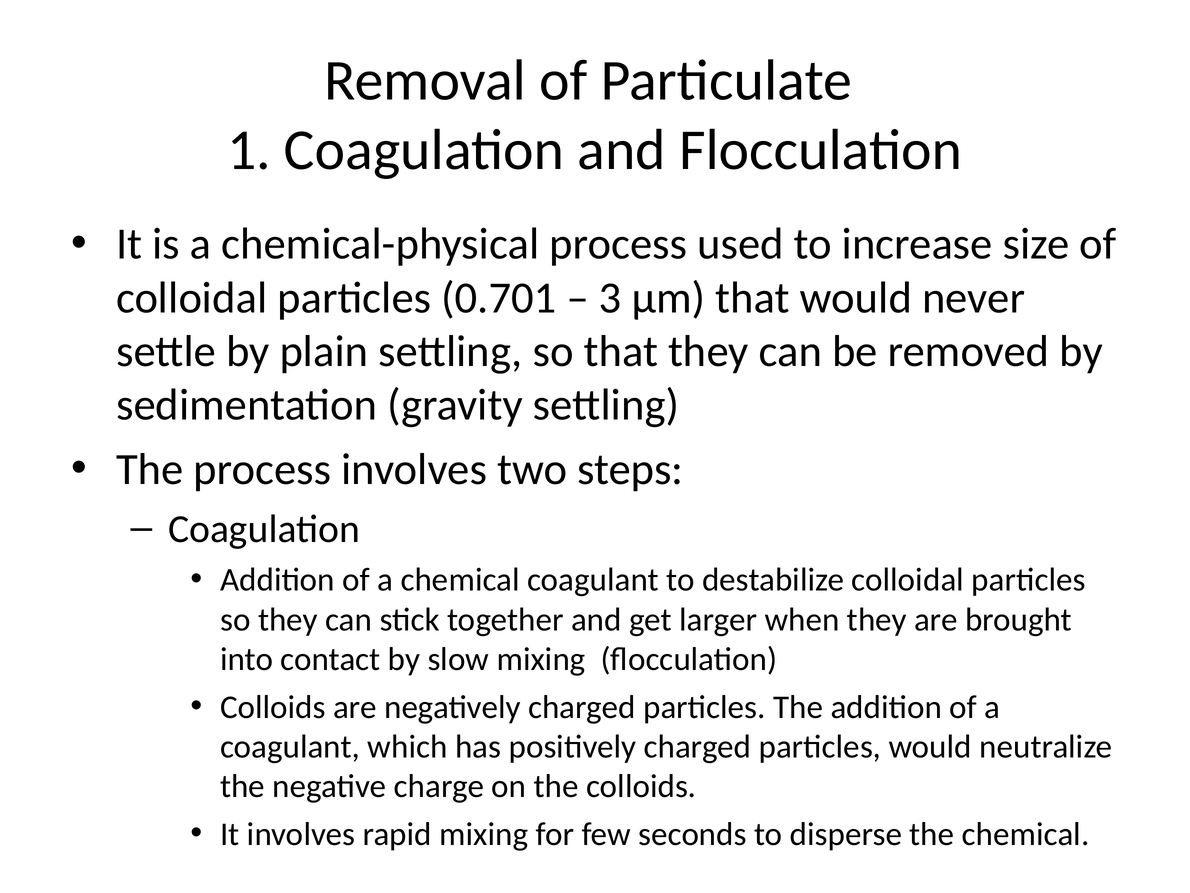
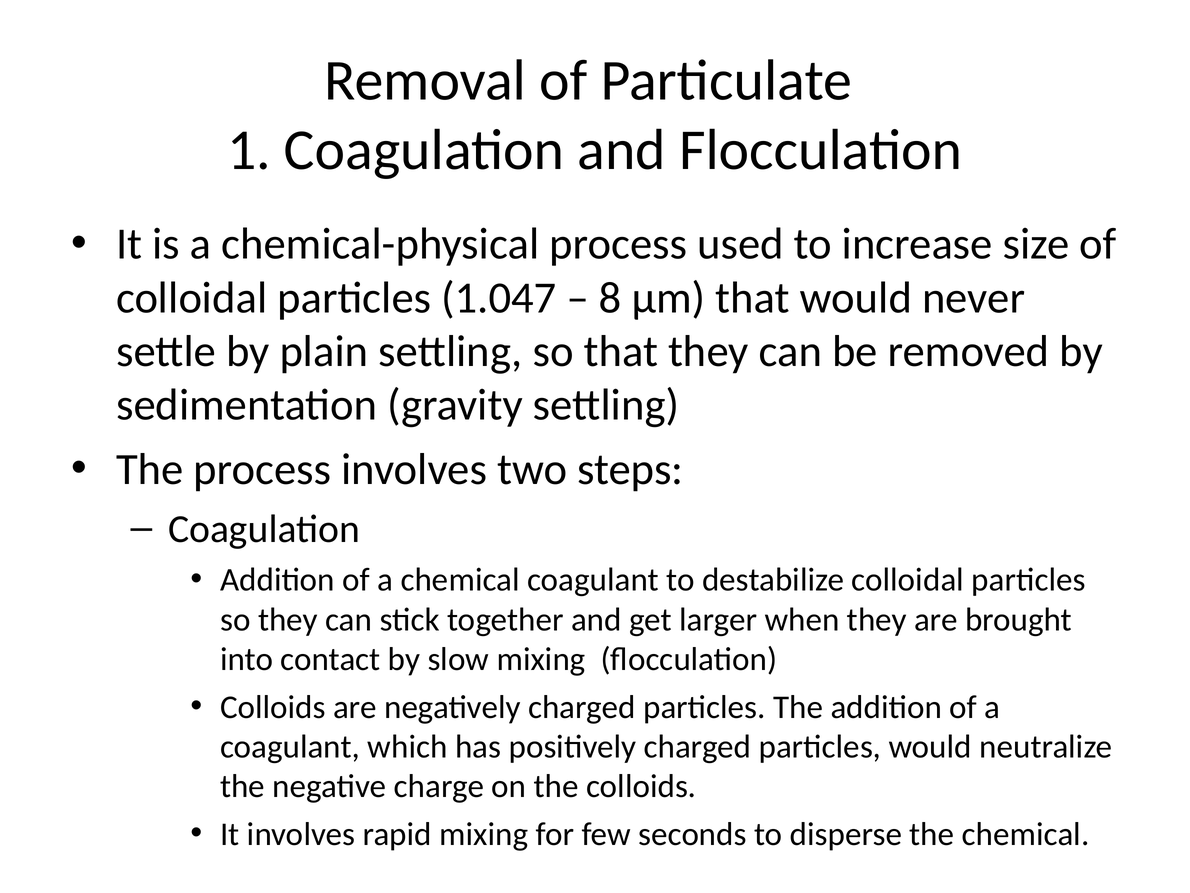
0.701: 0.701 -> 1.047
3: 3 -> 8
